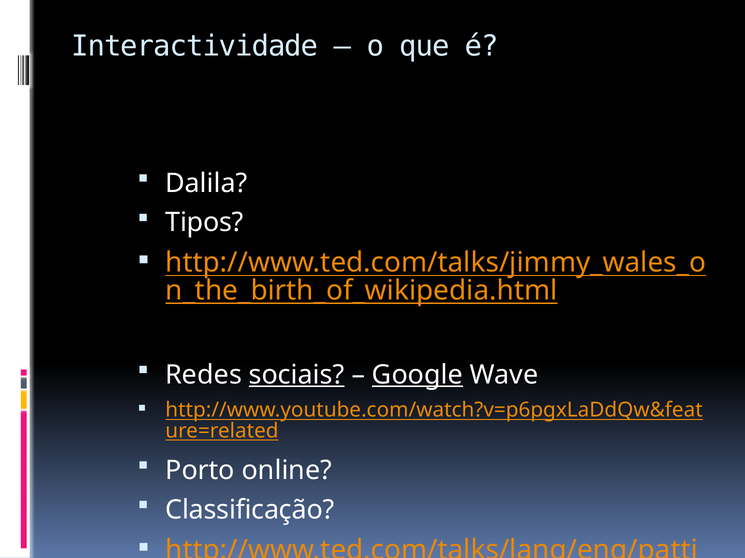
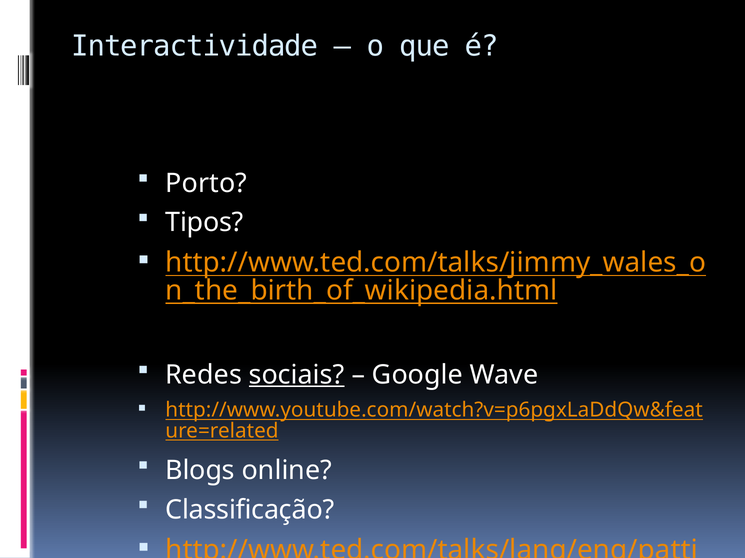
Dalila: Dalila -> Porto
Google underline: present -> none
Porto: Porto -> Blogs
